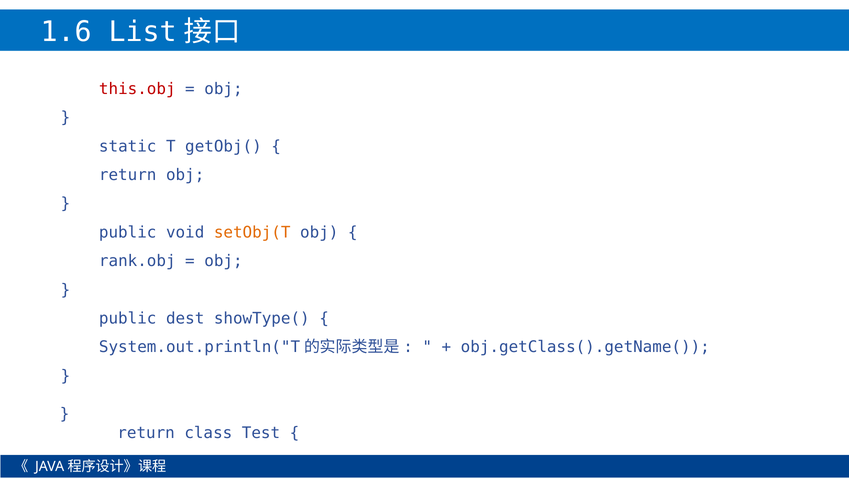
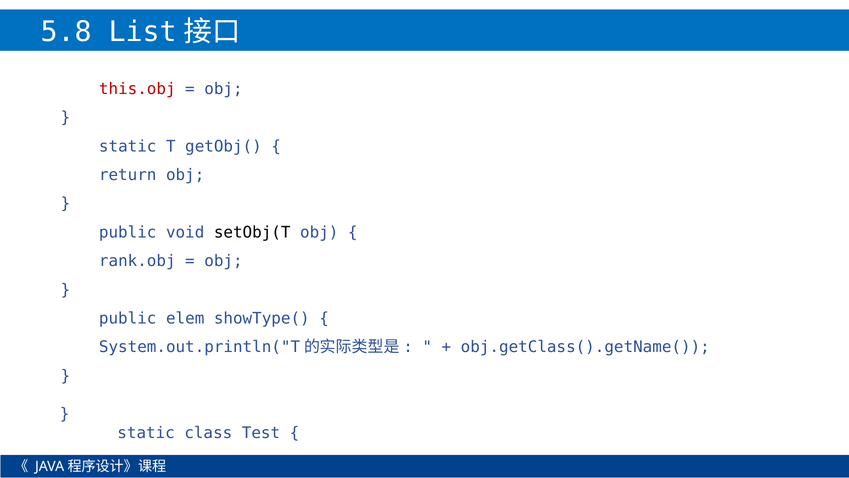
1.6: 1.6 -> 5.8
setObj(T colour: orange -> black
dest: dest -> elem
return at (146, 433): return -> static
